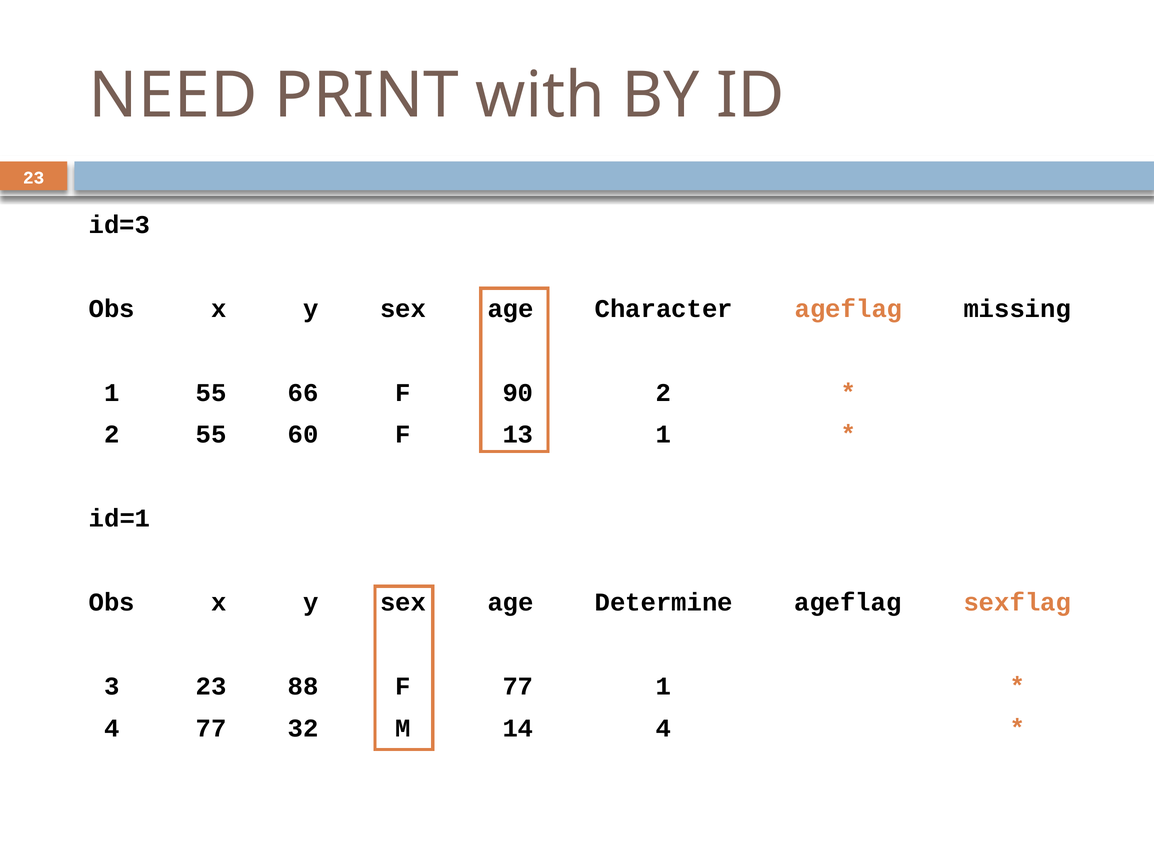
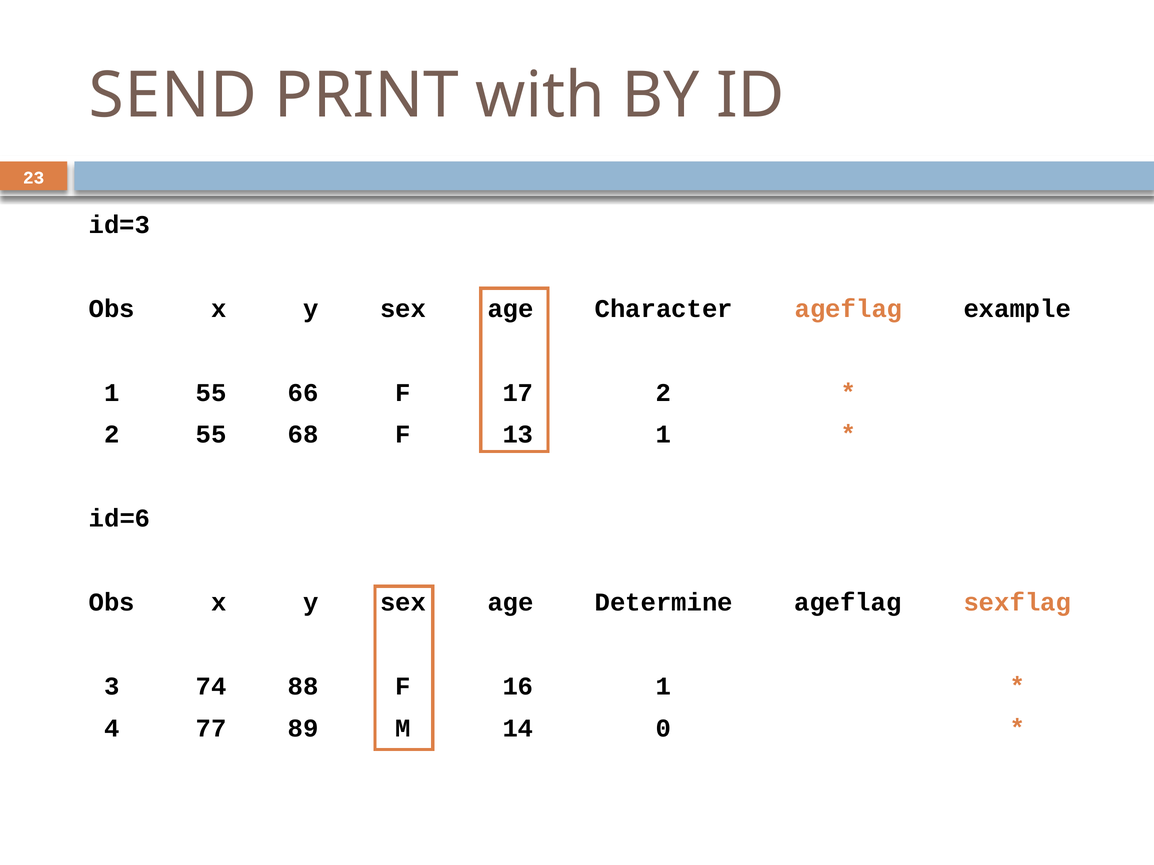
NEED: NEED -> SEND
missing: missing -> example
90: 90 -> 17
60: 60 -> 68
id=1: id=1 -> id=6
3 23: 23 -> 74
F 77: 77 -> 16
32: 32 -> 89
14 4: 4 -> 0
